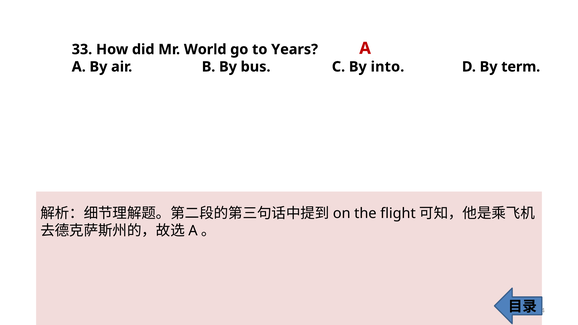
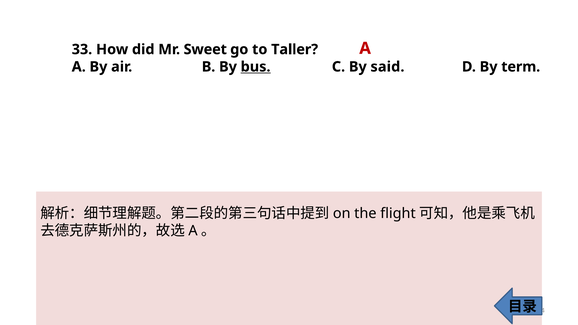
World: World -> Sweet
Years: Years -> Taller
bus underline: none -> present
into: into -> said
